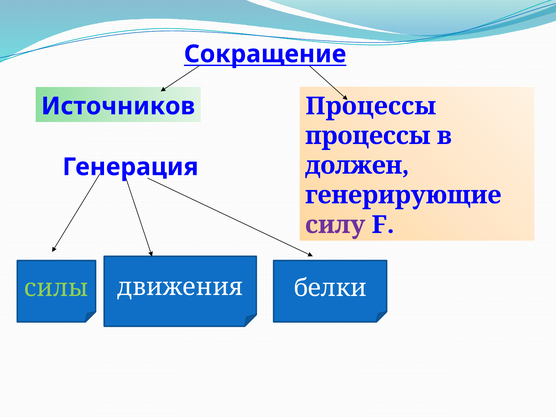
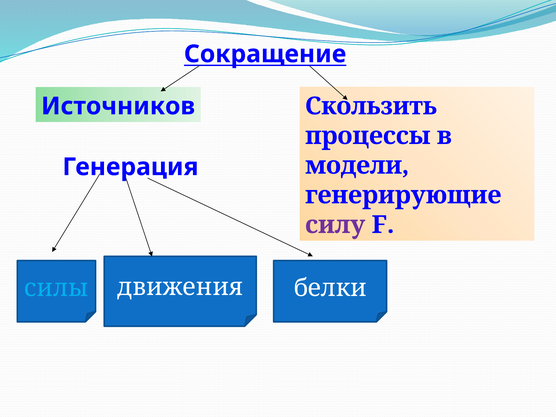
Процессы at (371, 106): Процессы -> Скользить
должен: должен -> модели
силы colour: light green -> light blue
